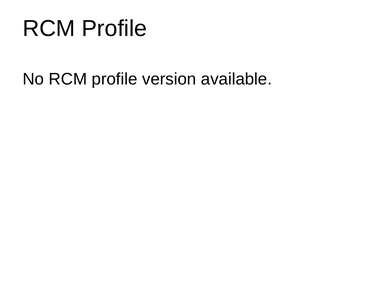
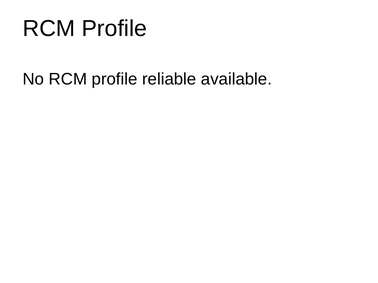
version: version -> reliable
